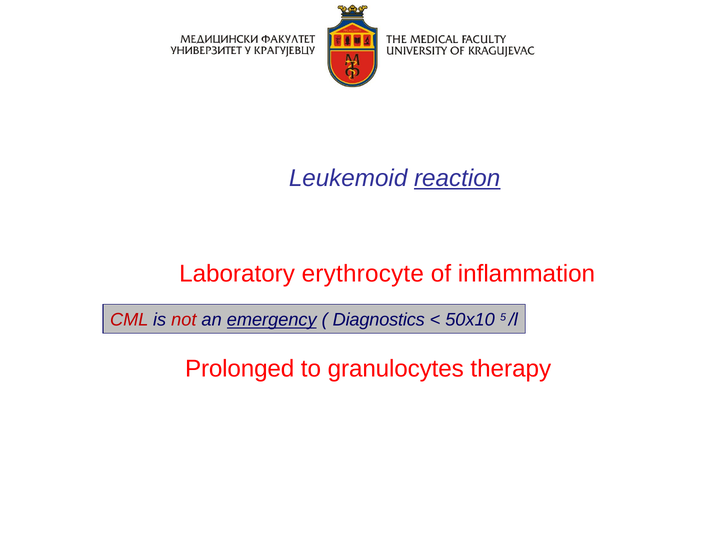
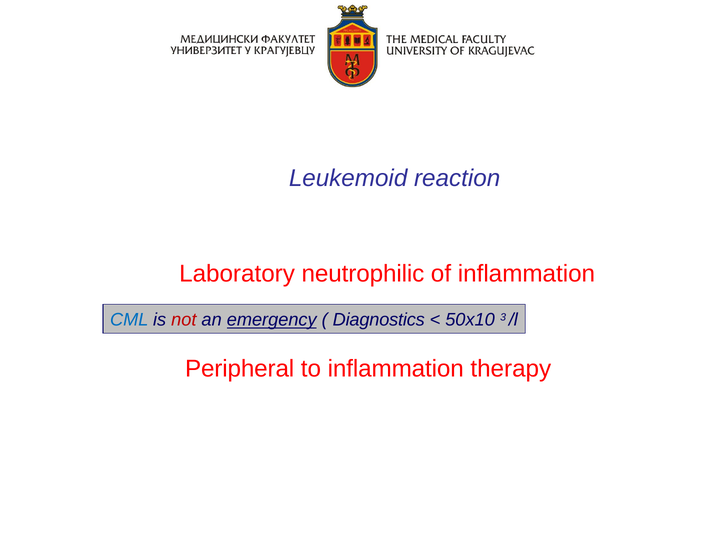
reaction underline: present -> none
erythrocyte: erythrocyte -> neutrophilic
CML colour: red -> blue
5: 5 -> 3
Prolonged: Prolonged -> Peripheral
to granulocytes: granulocytes -> inflammation
